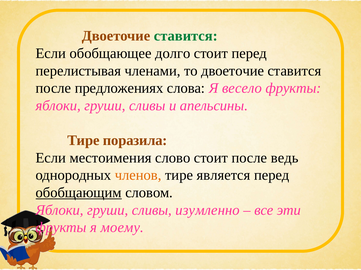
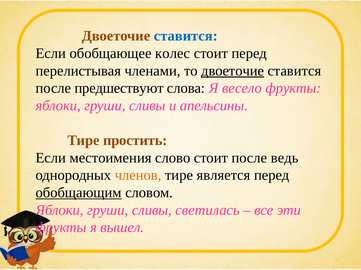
ставится at (186, 36) colour: green -> blue
долго: долго -> колес
двоеточие at (233, 71) underline: none -> present
предложениях: предложениях -> предшествуют
поразила: поразила -> простить
изумленно: изумленно -> светилась
моему: моему -> вышел
